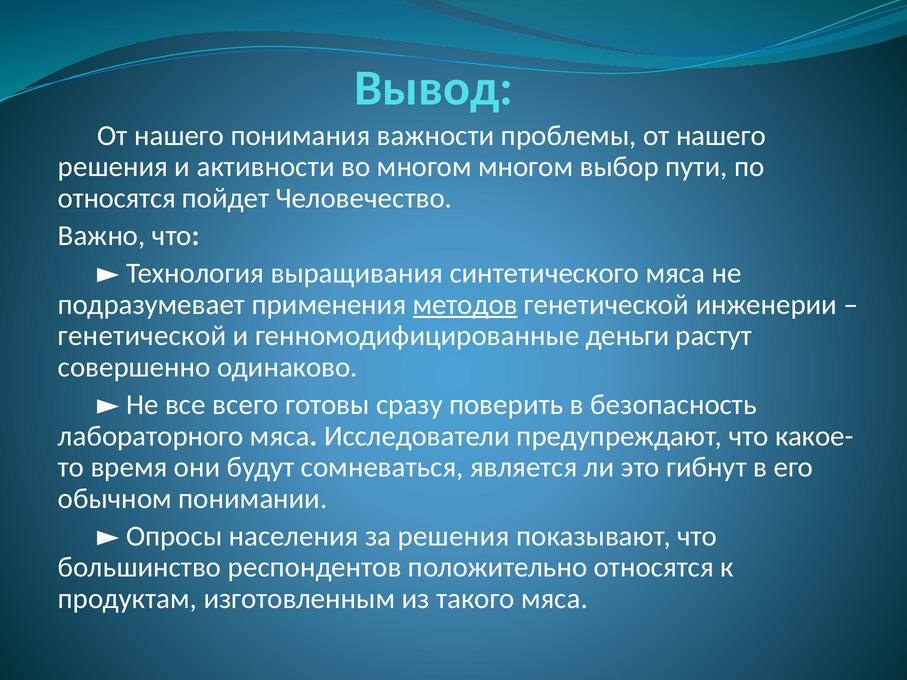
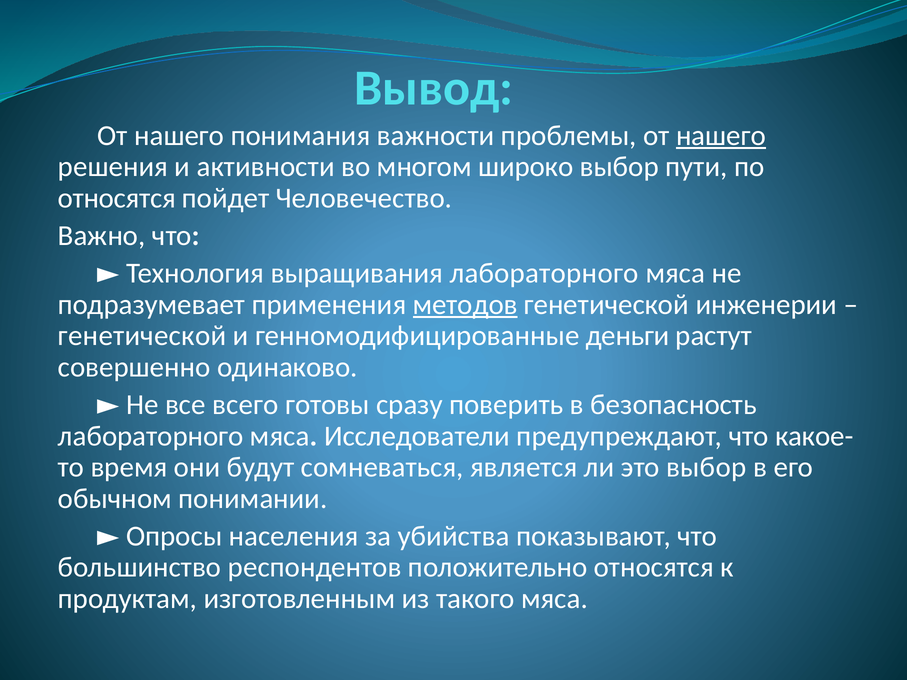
нашего at (721, 136) underline: none -> present
многом многом: многом -> широко
выращивания синтетического: синтетического -> лабораторного
это гибнут: гибнут -> выбор
за решения: решения -> убийства
